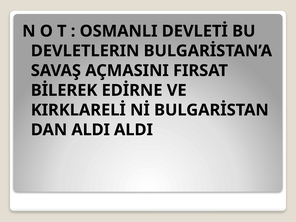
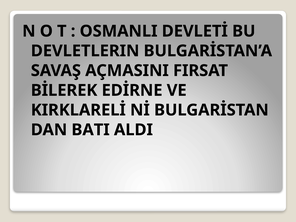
DAN ALDI: ALDI -> BATI
